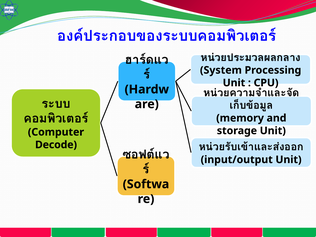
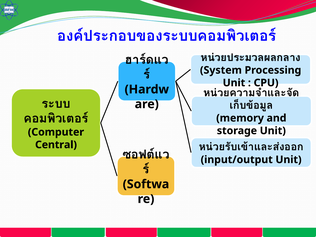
Decode: Decode -> Central
